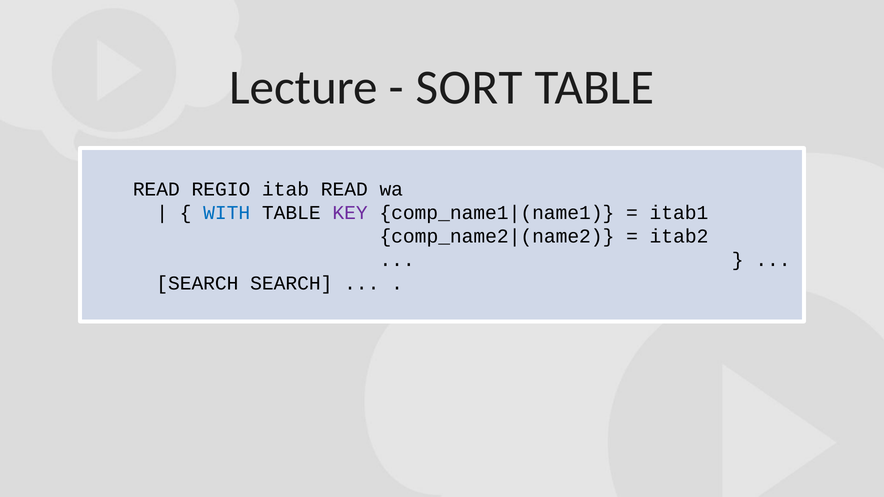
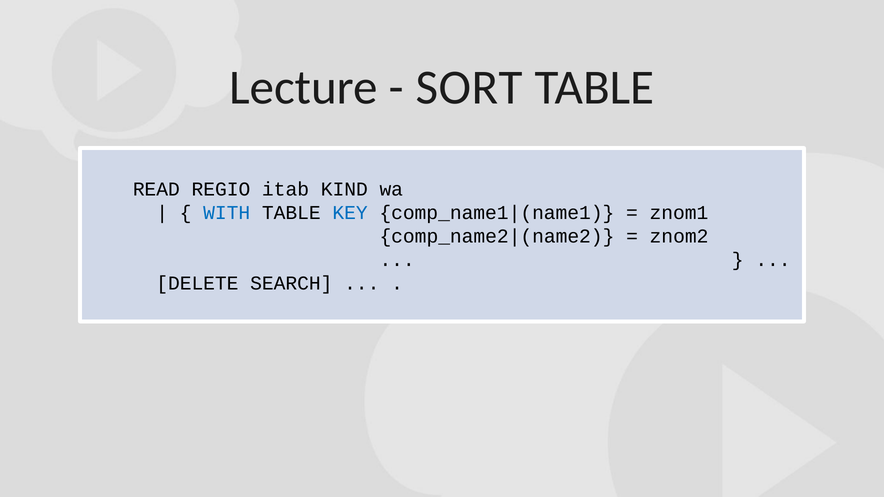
itab READ: READ -> KIND
KEY colour: purple -> blue
itab1: itab1 -> znom1
itab2: itab2 -> znom2
SEARCH at (197, 283): SEARCH -> DELETE
